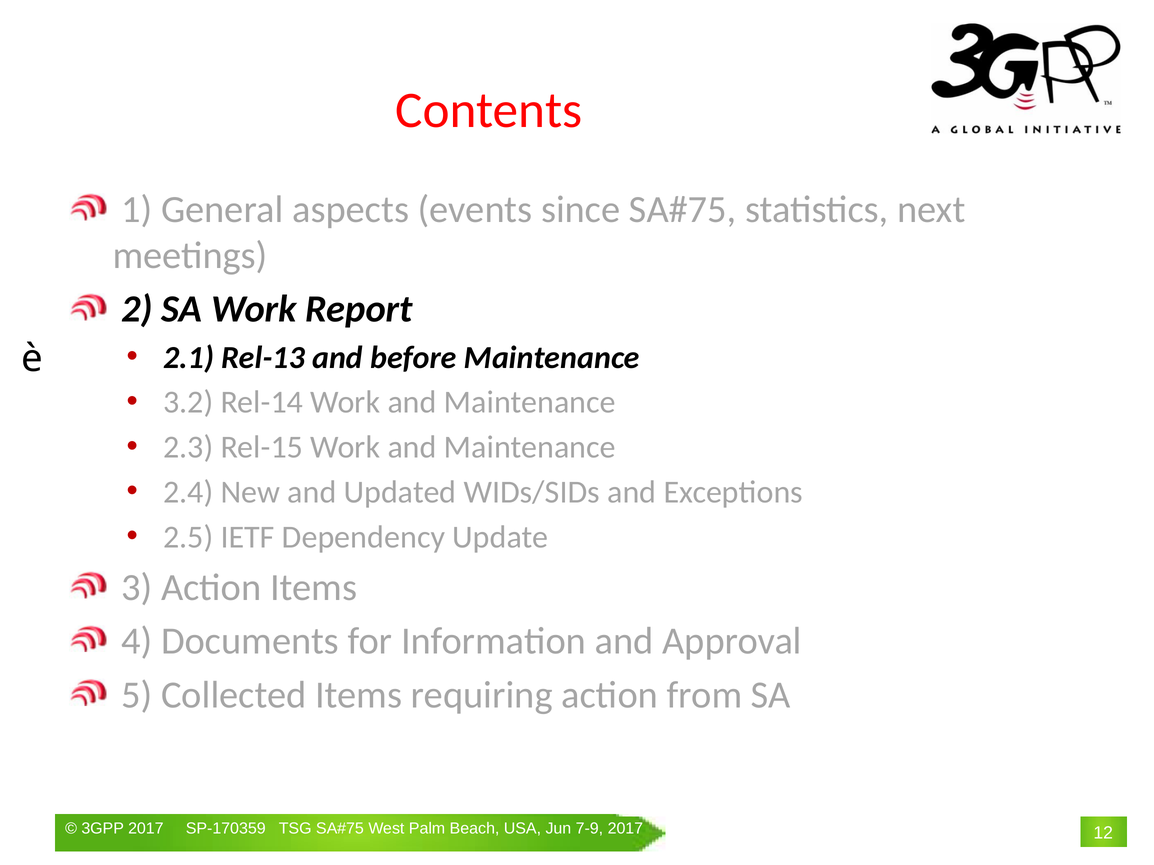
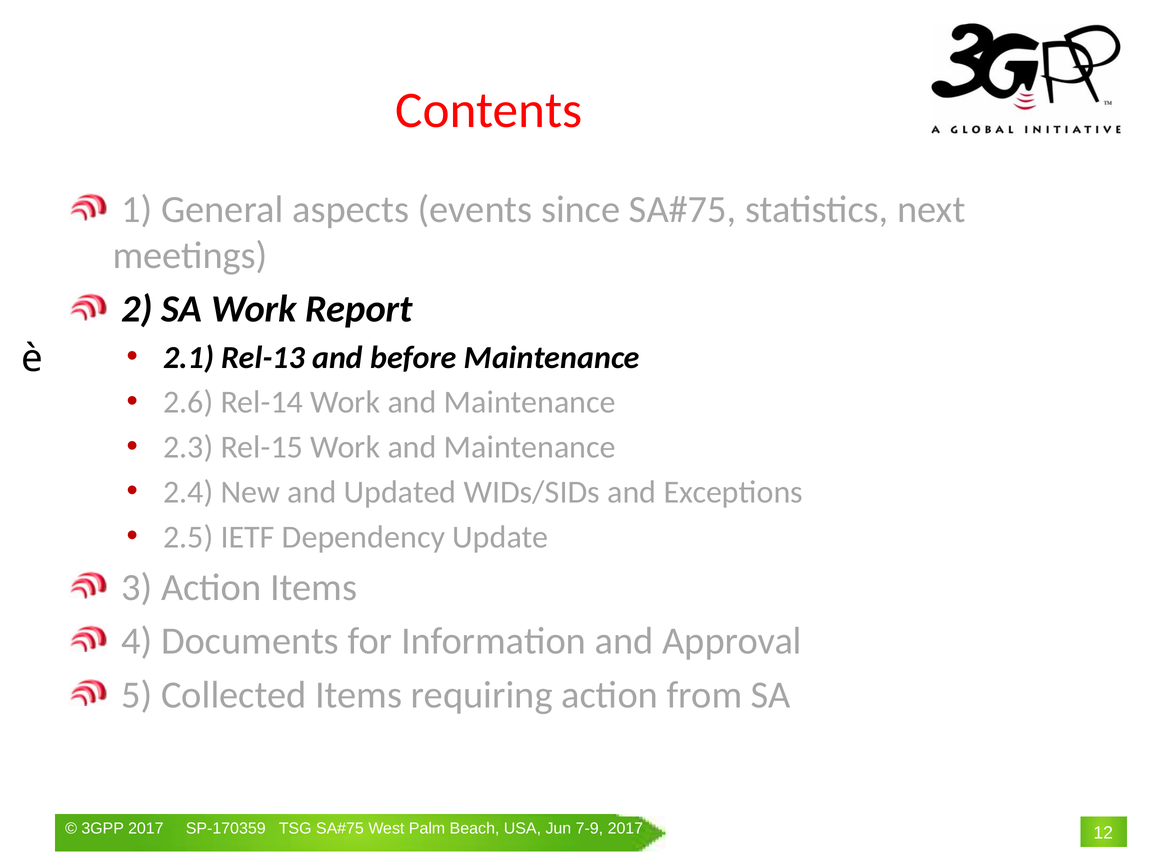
3.2: 3.2 -> 2.6
